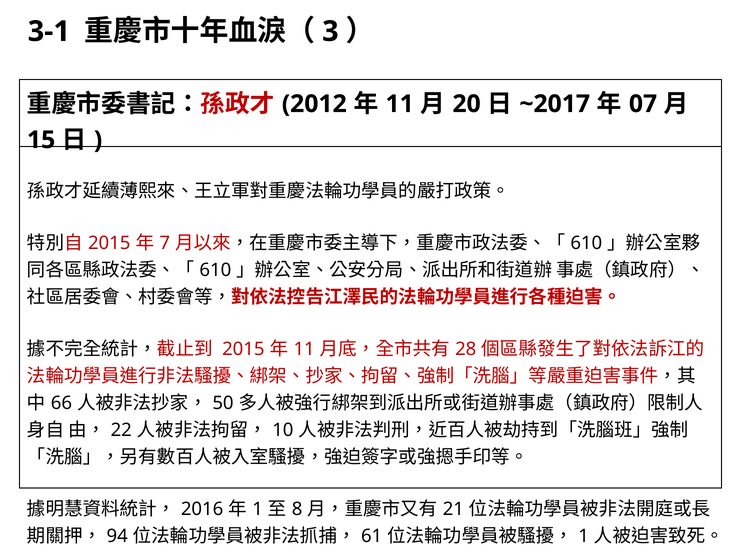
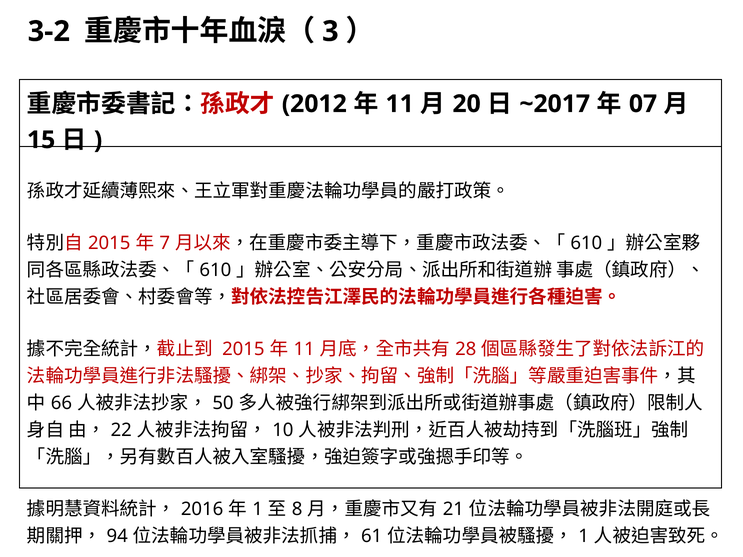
3-1: 3-1 -> 3-2
